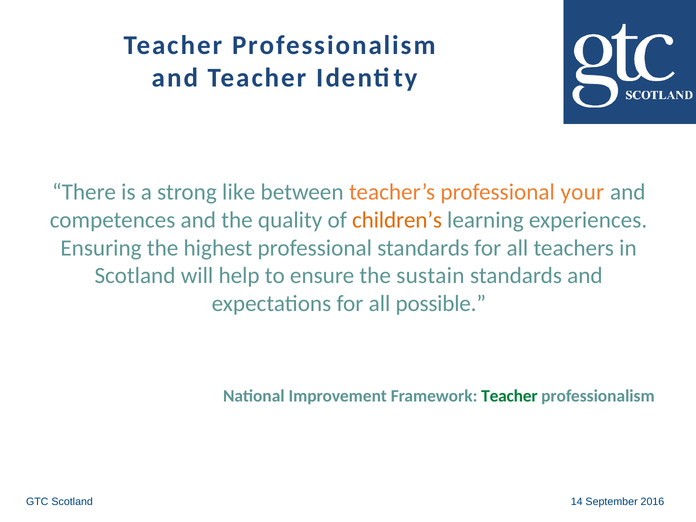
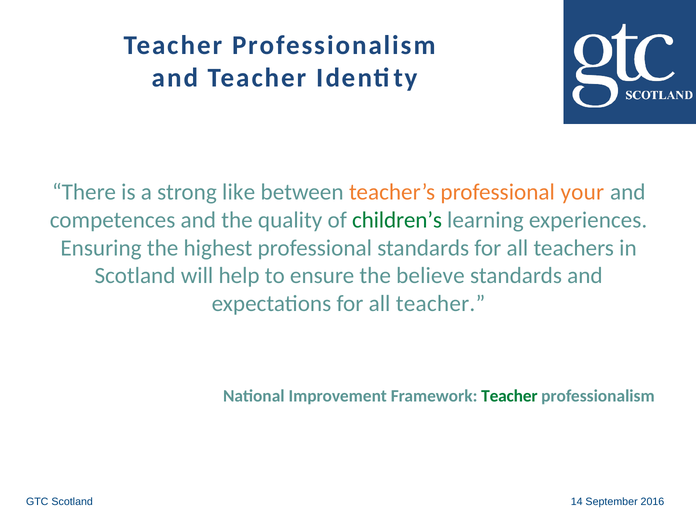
children’s colour: orange -> green
sustain: sustain -> believe
all possible: possible -> teacher
